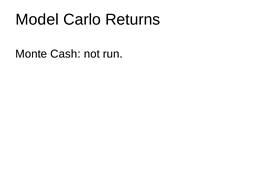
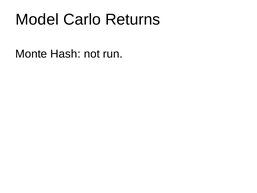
Cash: Cash -> Hash
